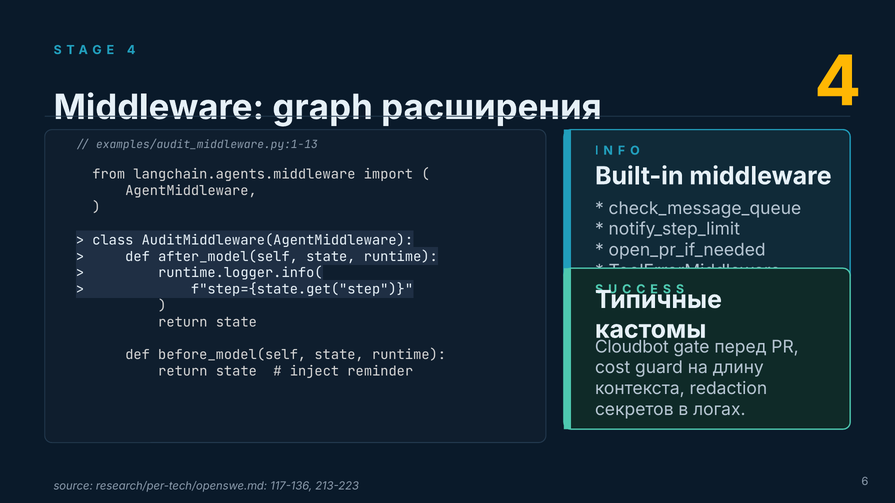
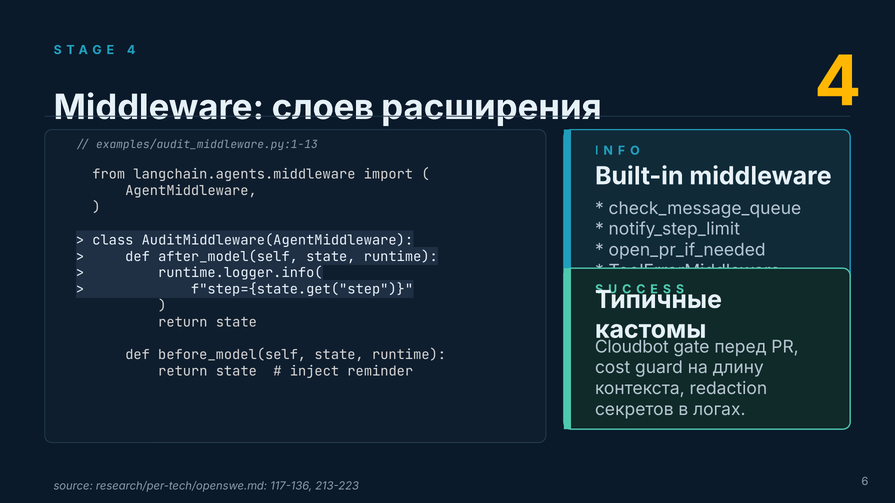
graph: graph -> слоев
